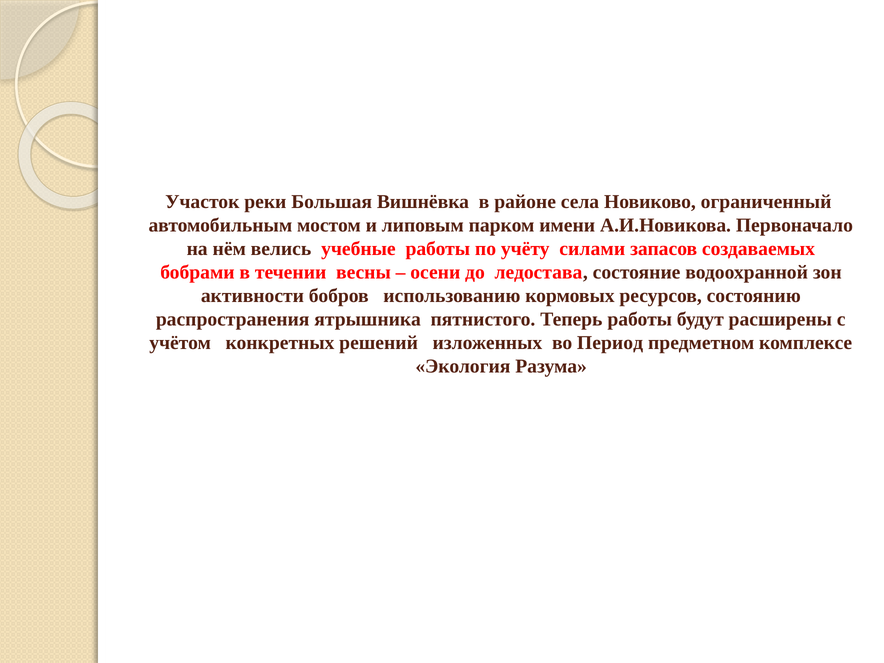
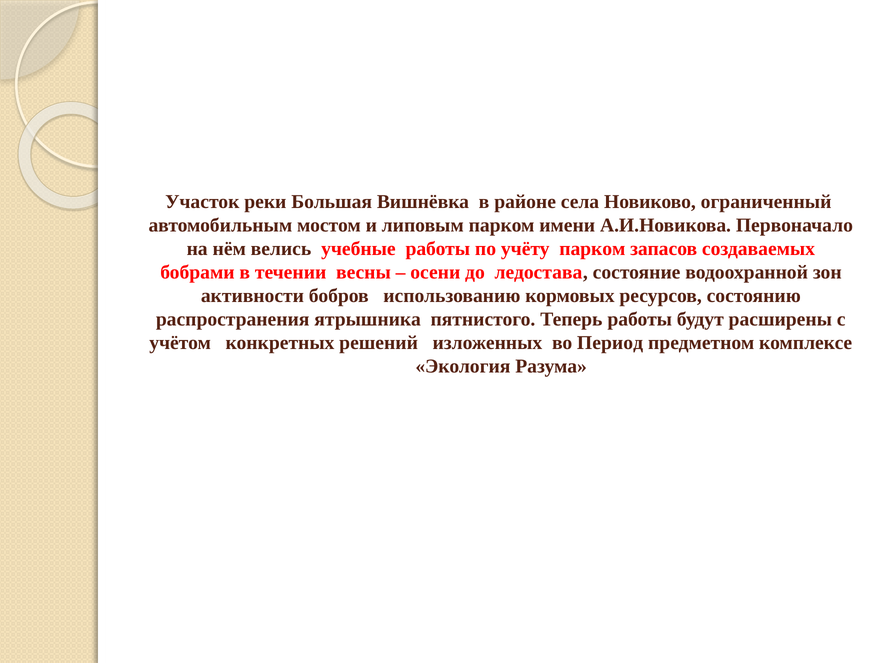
учёту силами: силами -> парком
